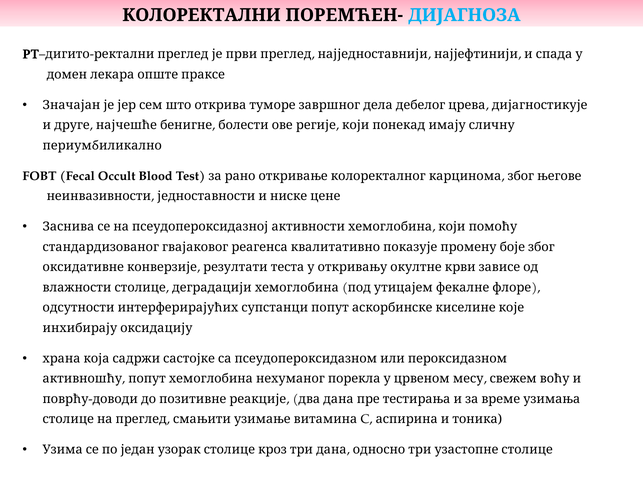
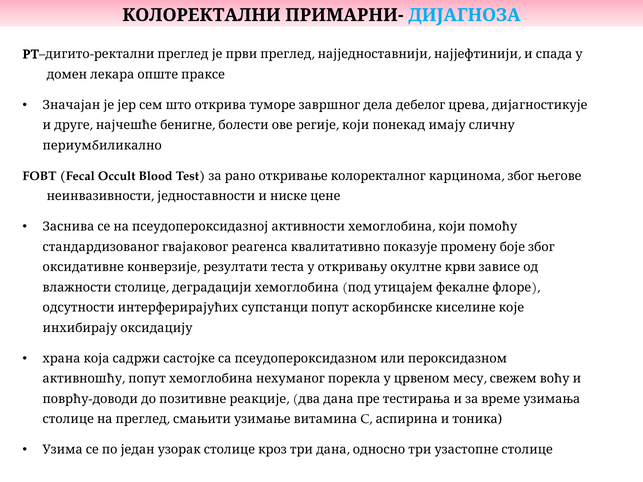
ПОРЕМЋЕН-: ПОРЕМЋЕН- -> ПРИМАРНИ-
